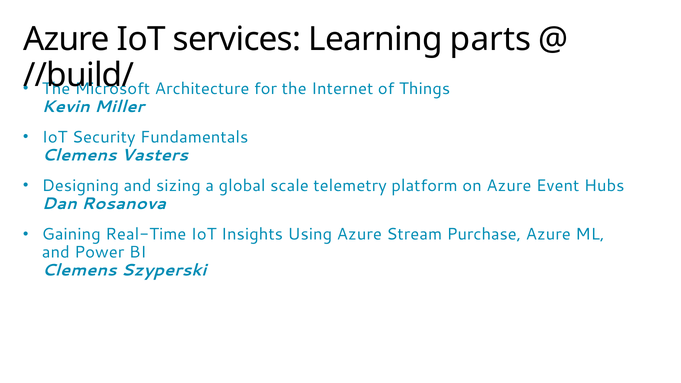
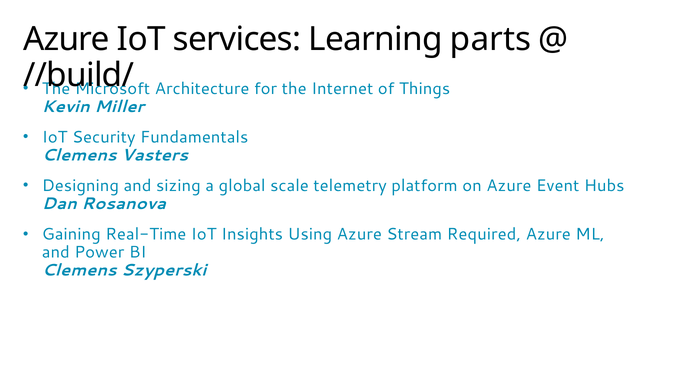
Purchase: Purchase -> Required
